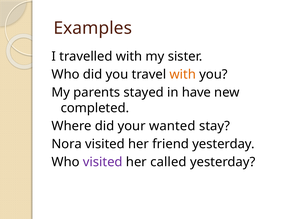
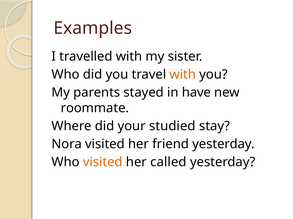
completed: completed -> roommate
wanted: wanted -> studied
visited at (103, 163) colour: purple -> orange
